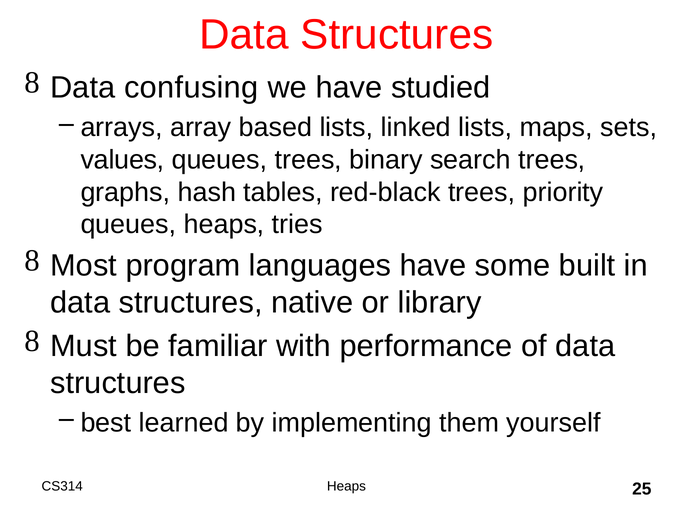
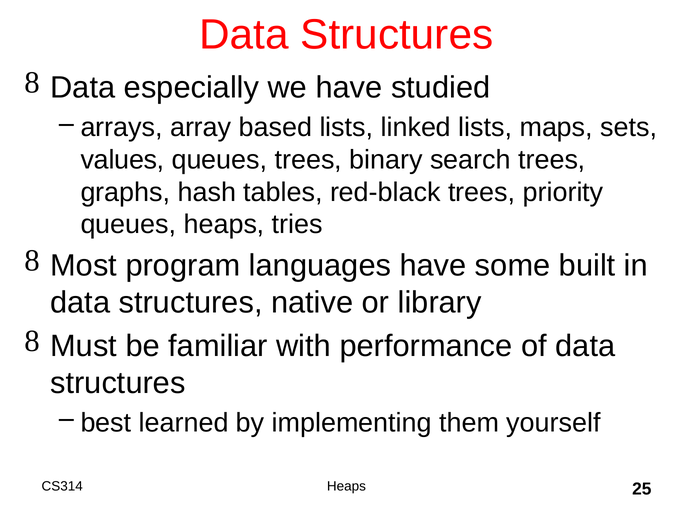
confusing: confusing -> especially
